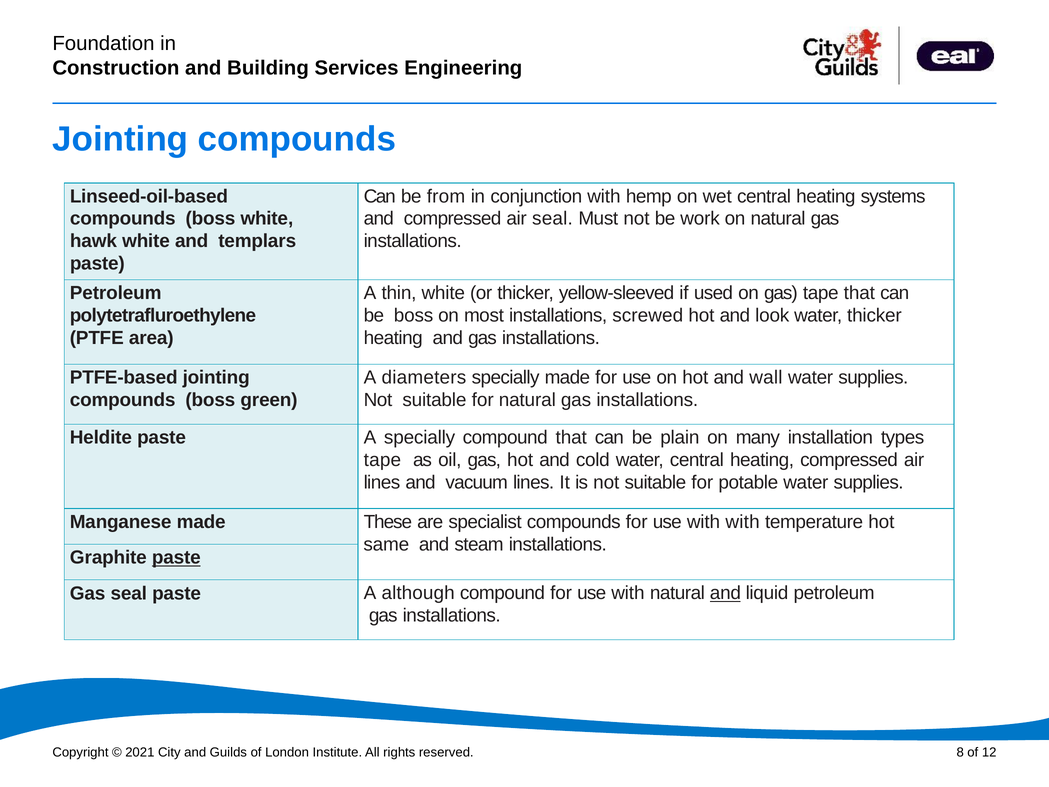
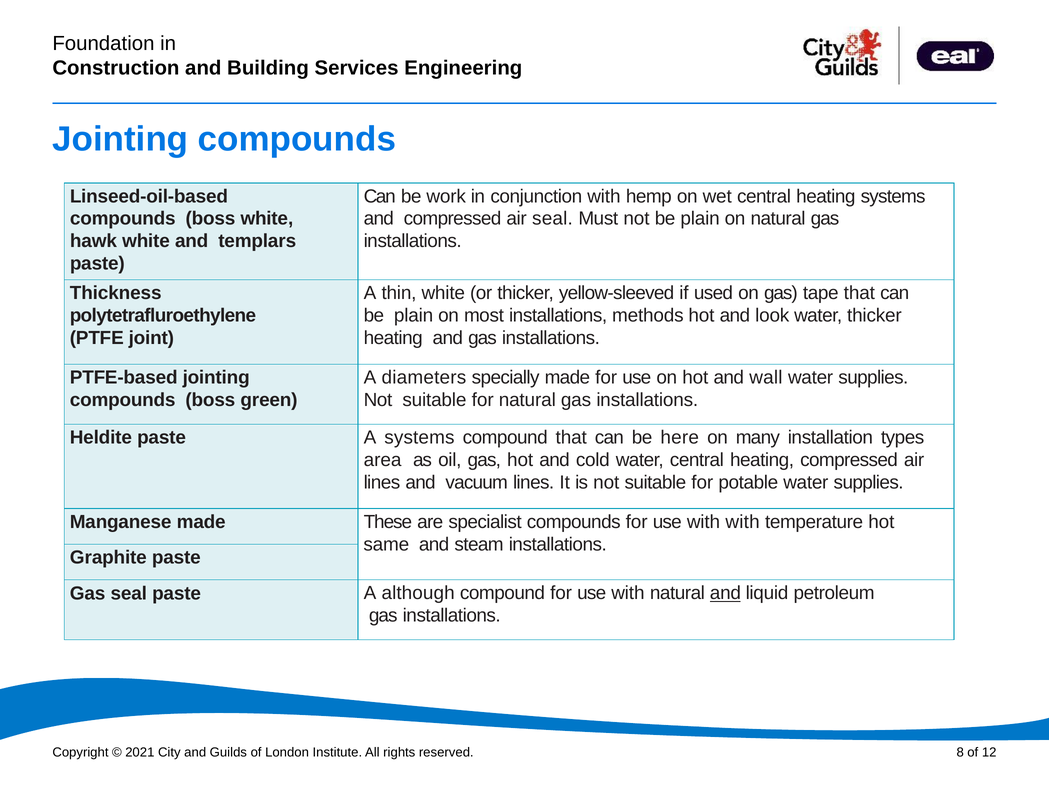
from: from -> work
not be work: work -> plain
Petroleum at (116, 293): Petroleum -> Thickness
boss at (414, 315): boss -> plain
screwed: screwed -> methods
area: area -> joint
A specially: specially -> systems
plain: plain -> here
tape at (382, 460): tape -> area
paste at (176, 558) underline: present -> none
